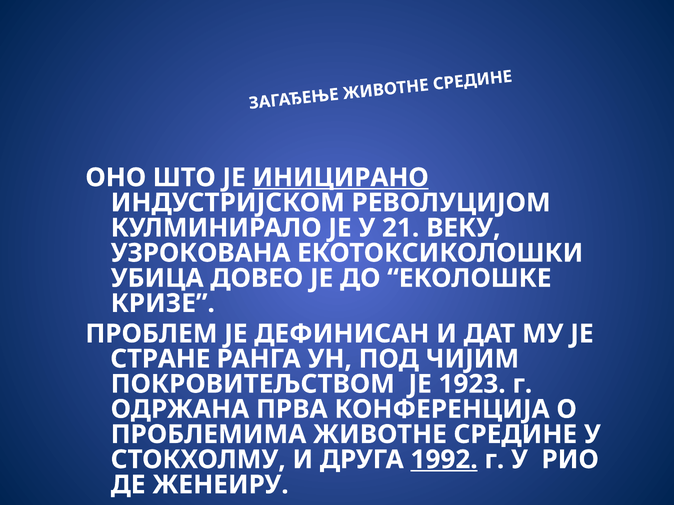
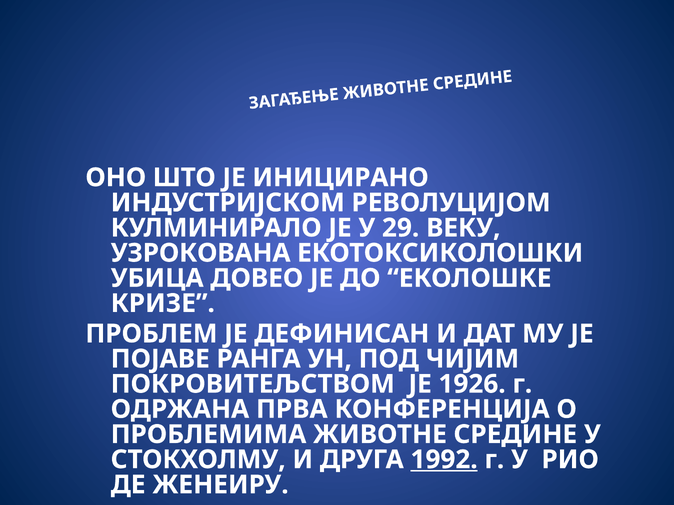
ИНИЦИРАНО underline: present -> none
21: 21 -> 29
СТРАНЕ: СТРАНЕ -> ПОЈАВЕ
1923: 1923 -> 1926
